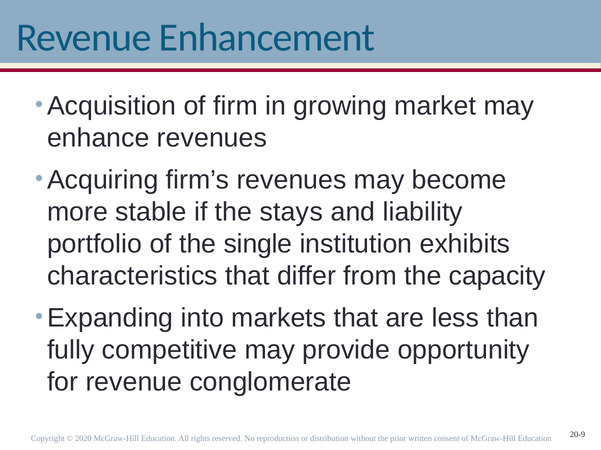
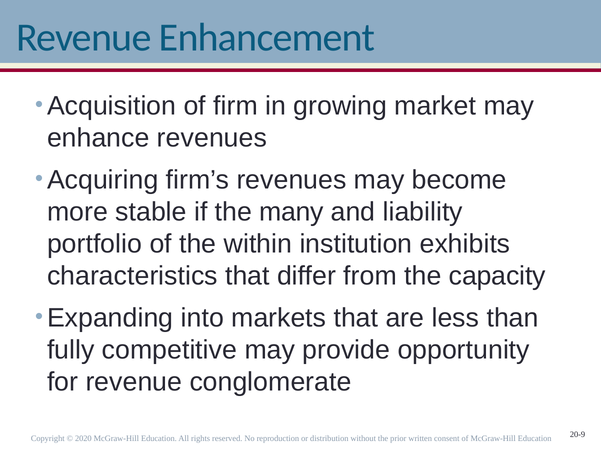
stays: stays -> many
single: single -> within
